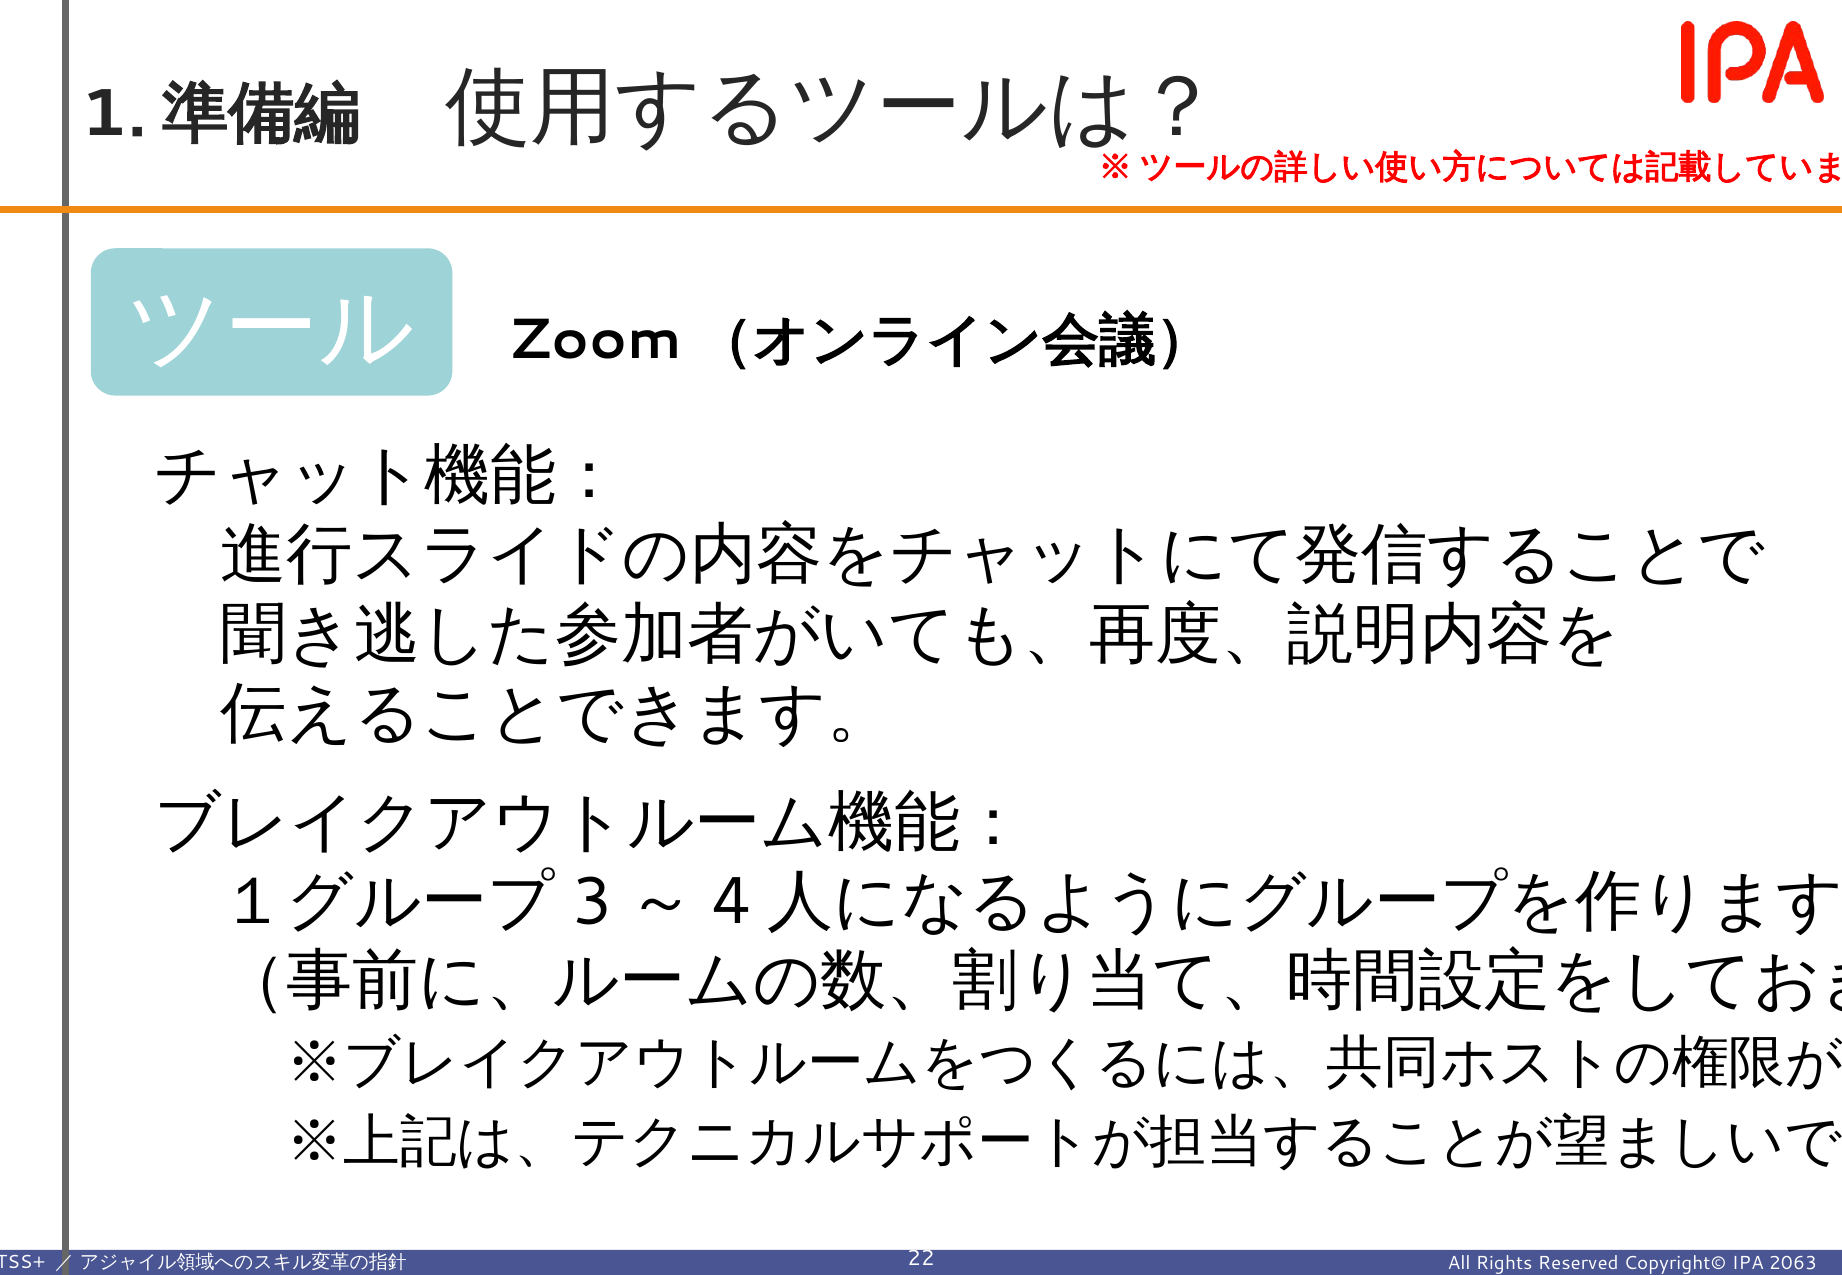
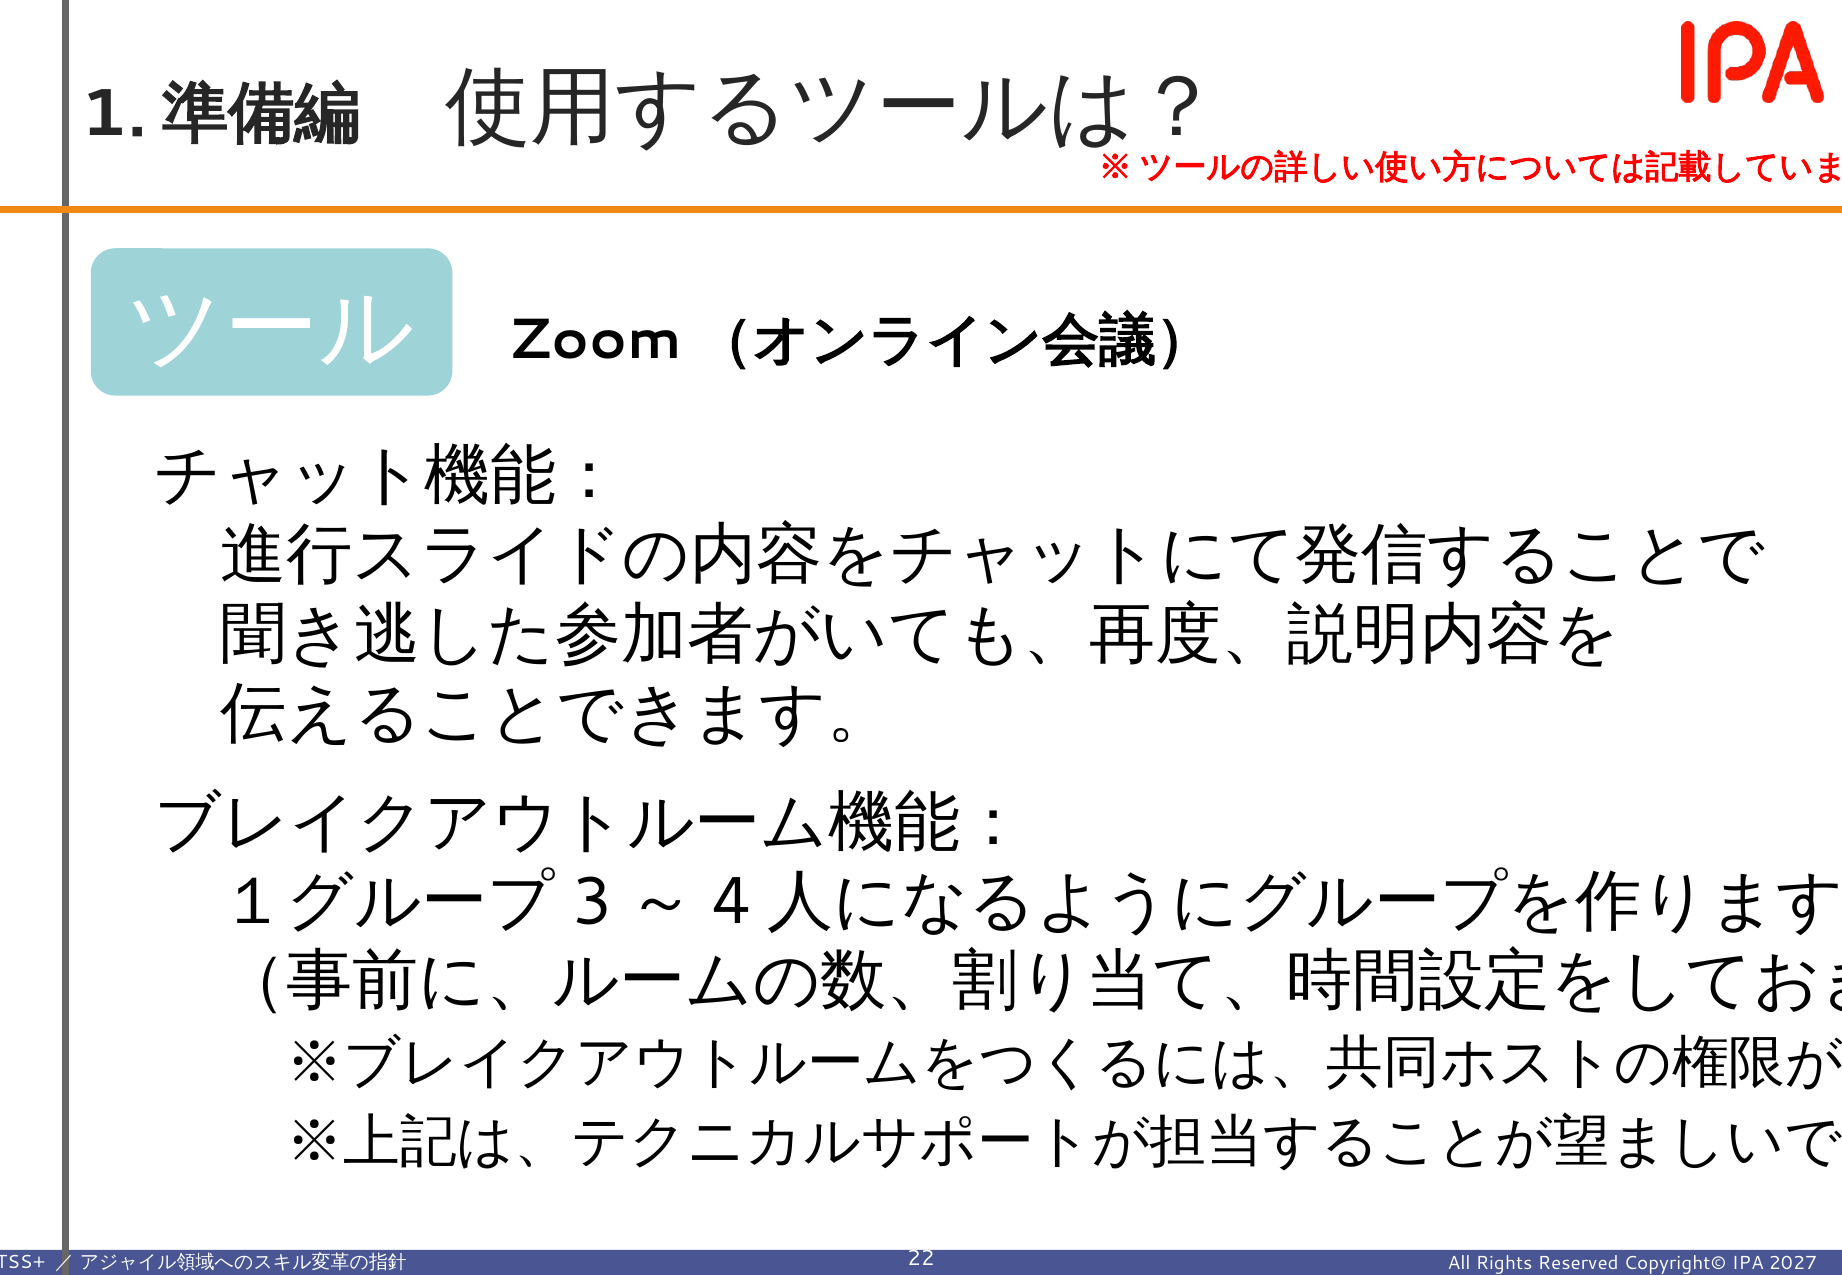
2063: 2063 -> 2027
